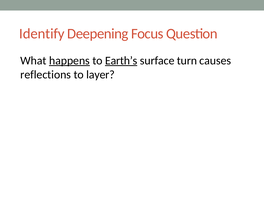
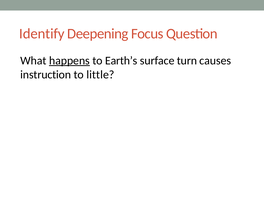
Earth’s underline: present -> none
reflections: reflections -> instruction
layer: layer -> little
